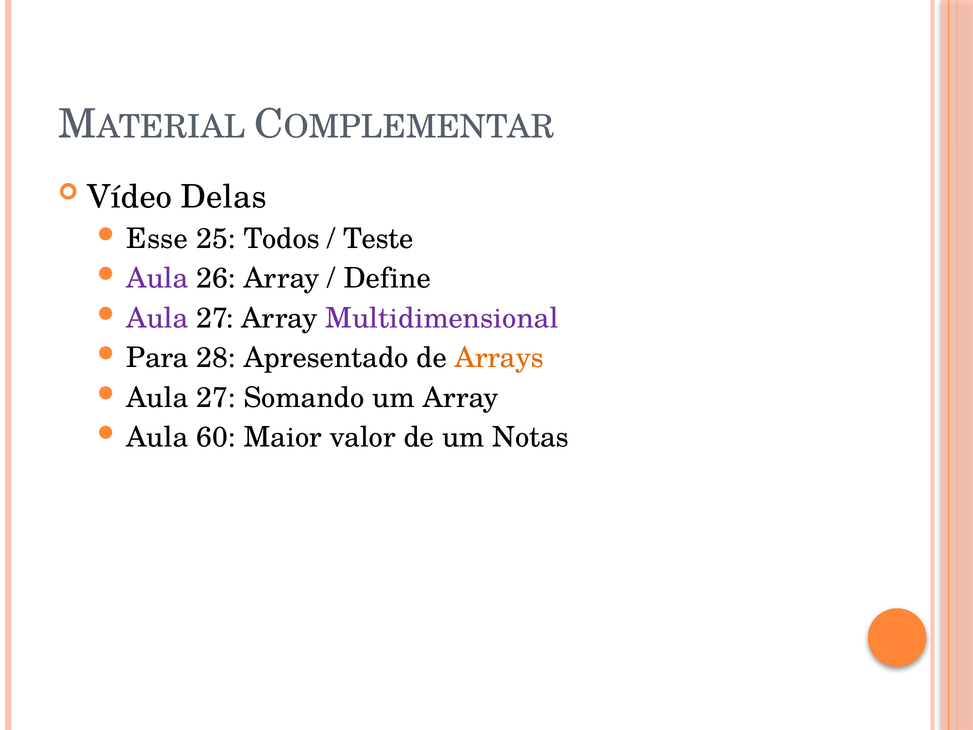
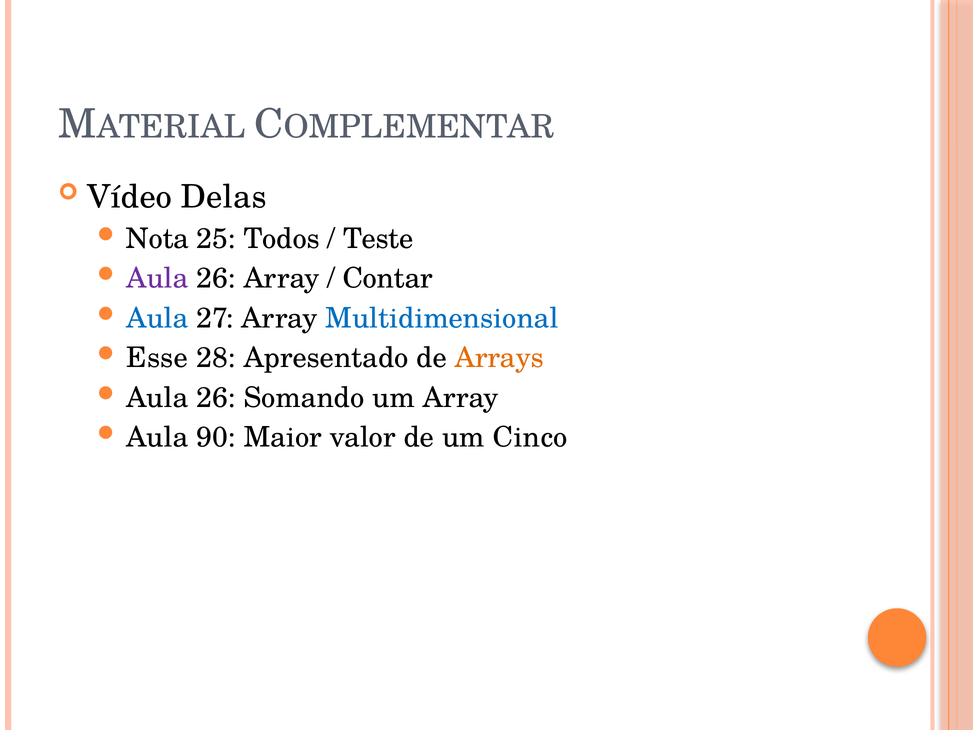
Esse: Esse -> Nota
Define: Define -> Contar
Aula at (157, 318) colour: purple -> blue
Multidimensional colour: purple -> blue
Para: Para -> Esse
27 at (216, 398): 27 -> 26
60: 60 -> 90
Notas: Notas -> Cinco
